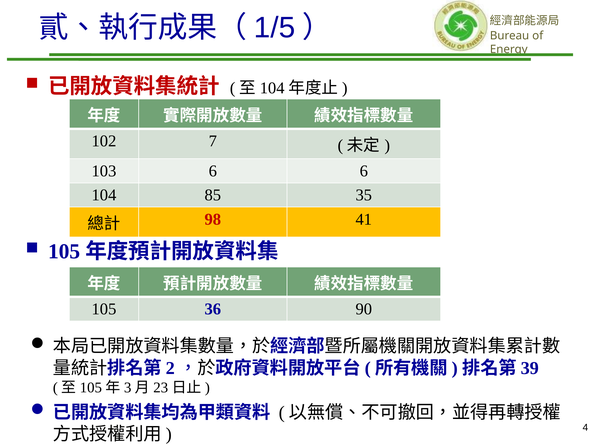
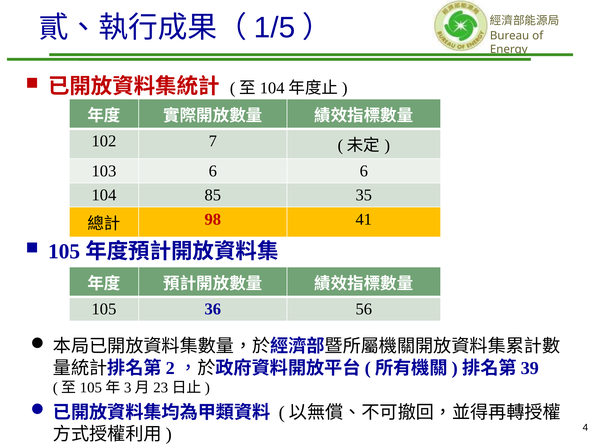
90: 90 -> 56
